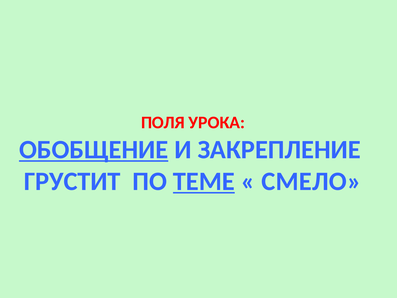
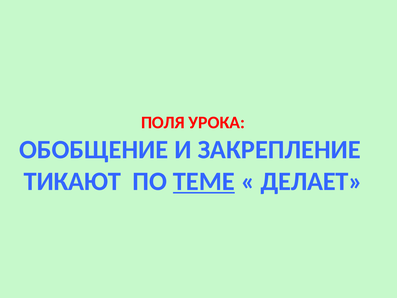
ОБОБЩЕНИЕ underline: present -> none
ГРУСТИТ: ГРУСТИТ -> ТИКАЮТ
СМЕЛО: СМЕЛО -> ДЕЛАЕТ
